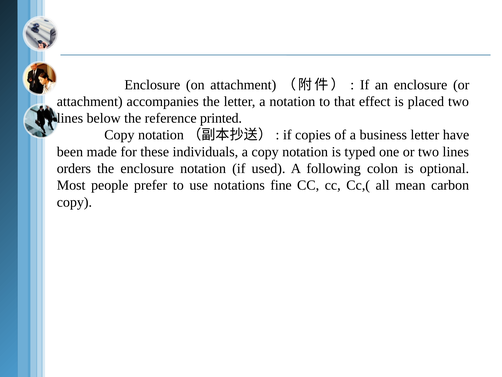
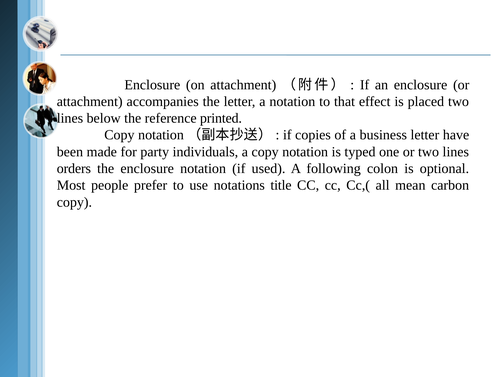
these: these -> party
fine: fine -> title
